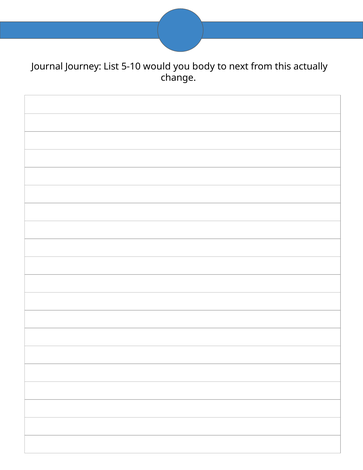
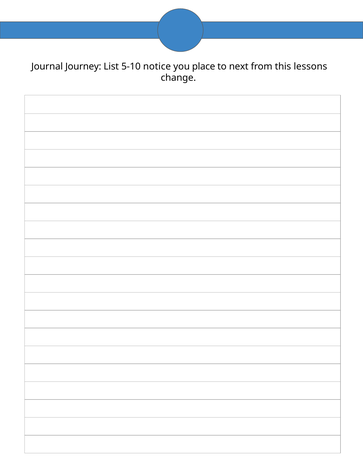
would: would -> notice
body: body -> place
actually: actually -> lessons
